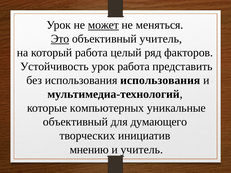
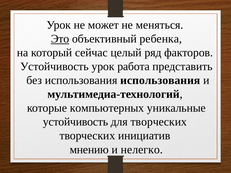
может underline: present -> none
объективный учитель: учитель -> ребенка
который работа: работа -> сейчас
объективный at (75, 122): объективный -> устойчивость
для думающего: думающего -> творческих
и учитель: учитель -> нелегко
